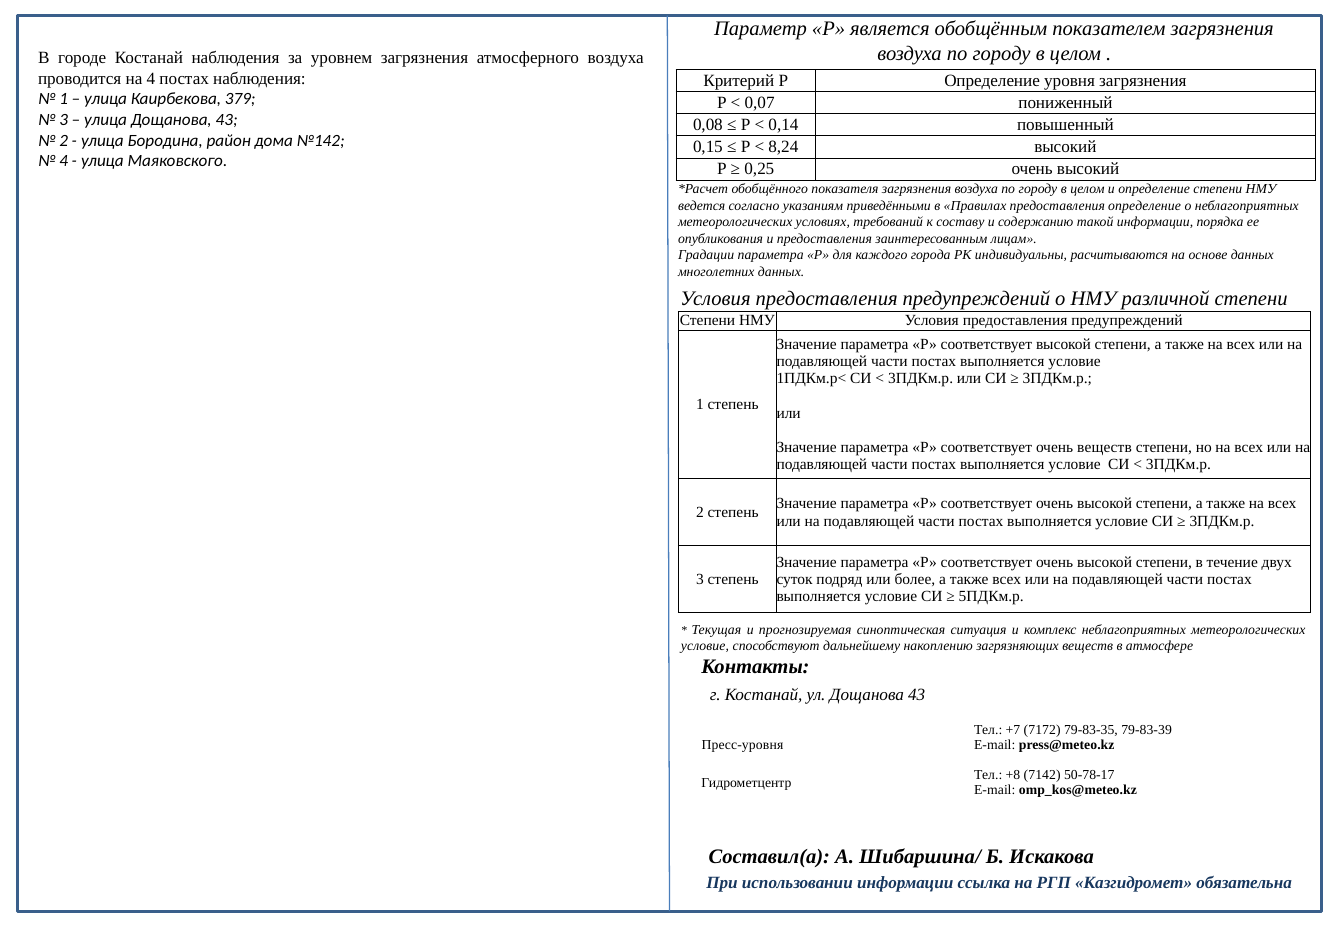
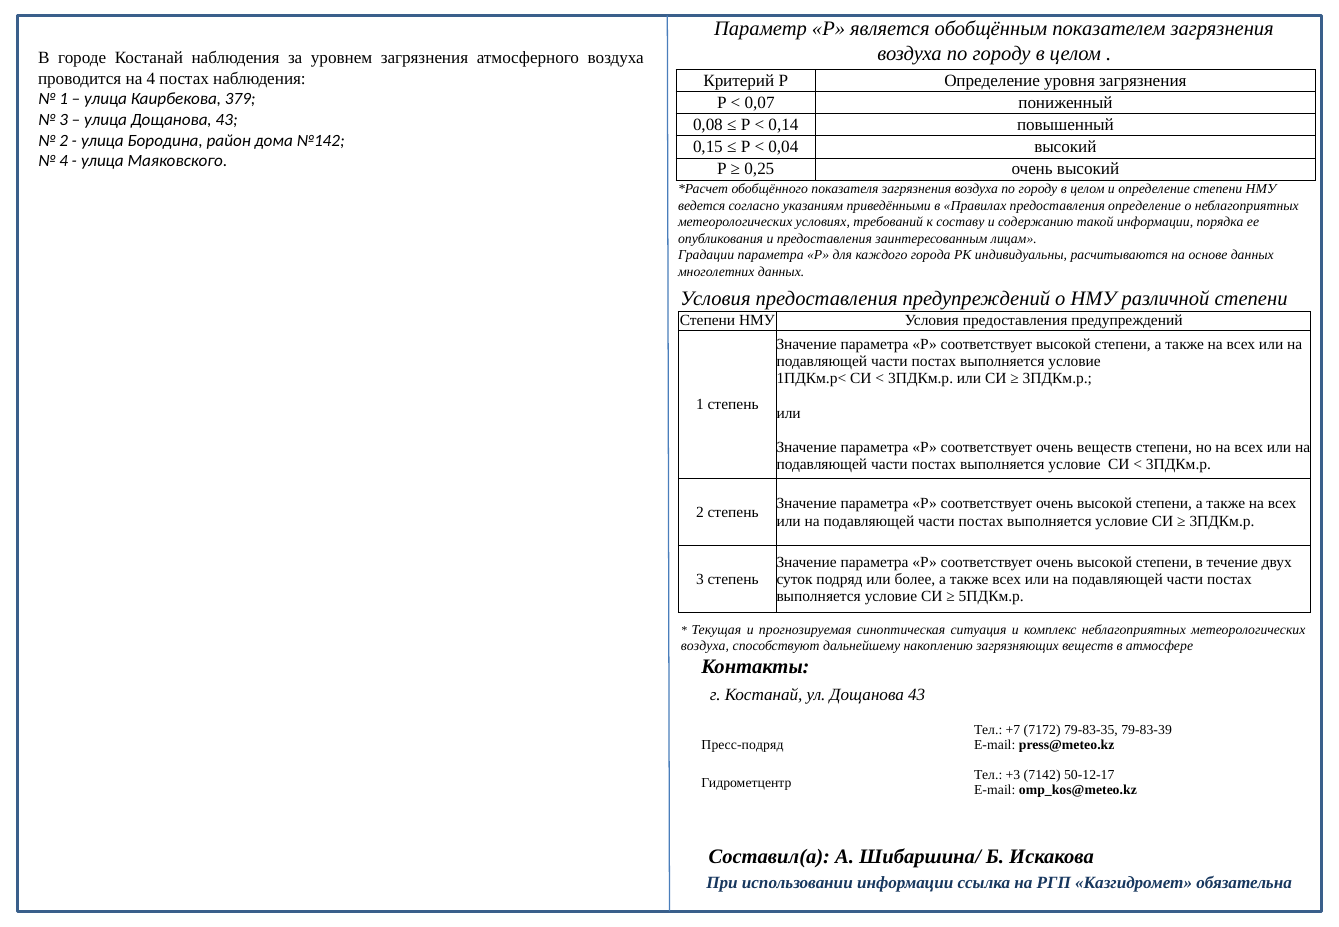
8,24: 8,24 -> 0,04
условие at (705, 646): условие -> воздуха
Пресс-уровня: Пресс-уровня -> Пресс-подряд
+8: +8 -> +3
50-78-17: 50-78-17 -> 50-12-17
